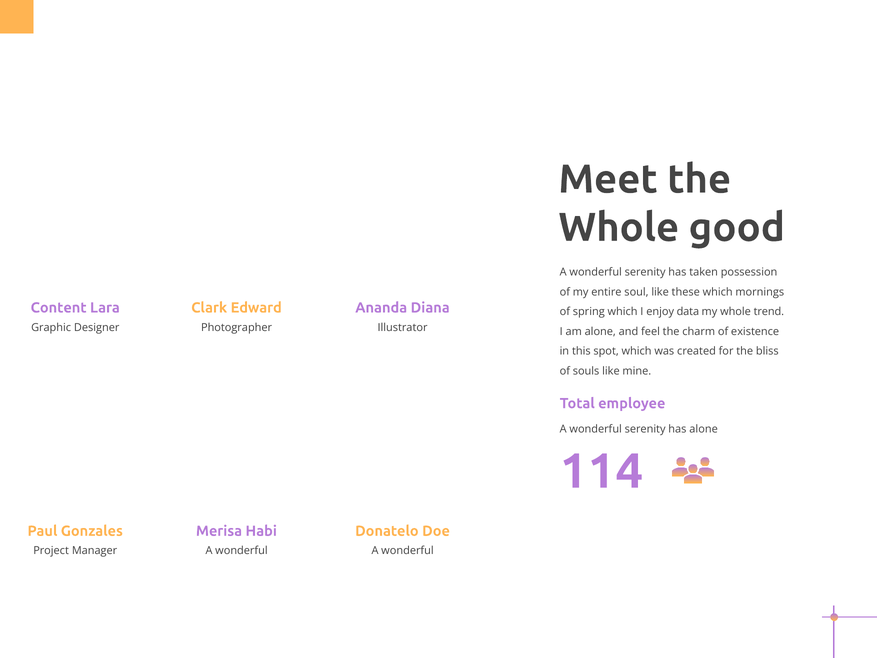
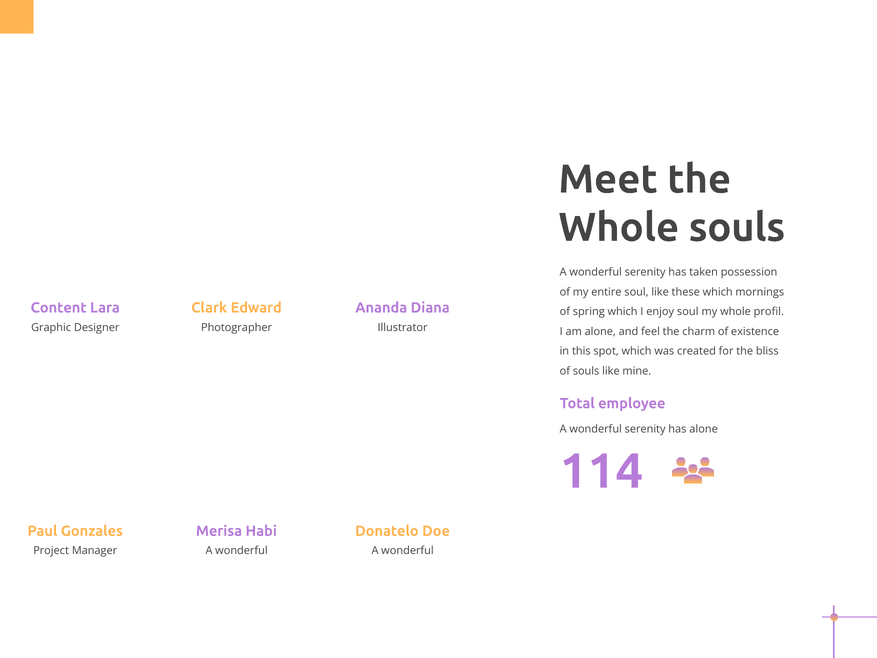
Whole good: good -> souls
enjoy data: data -> soul
trend: trend -> profil
